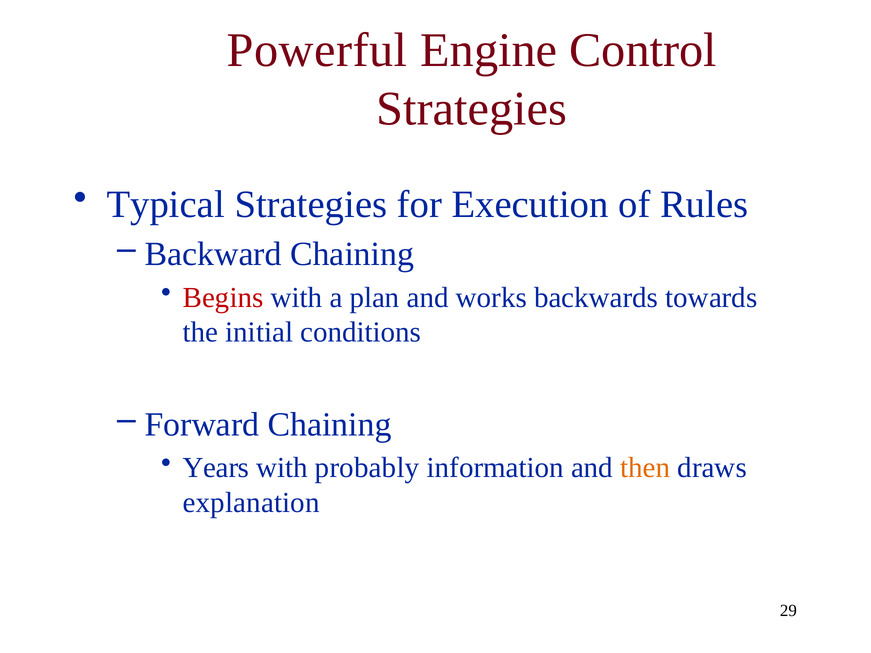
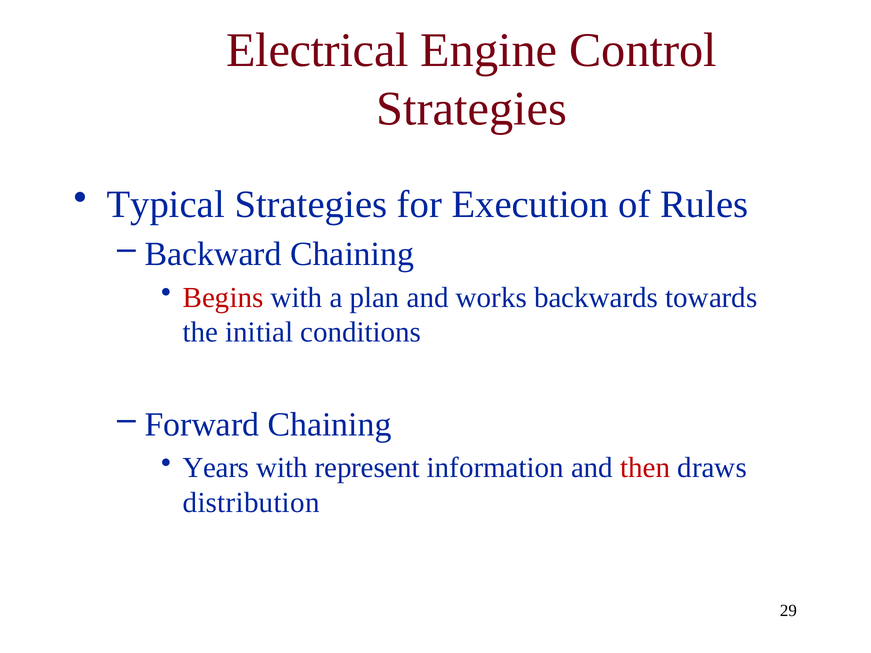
Powerful: Powerful -> Electrical
probably: probably -> represent
then colour: orange -> red
explanation: explanation -> distribution
